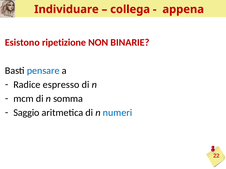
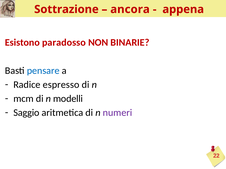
Individuare: Individuare -> Sottrazione
collega: collega -> ancora
ripetizione: ripetizione -> paradosso
somma: somma -> modelli
numeri colour: blue -> purple
